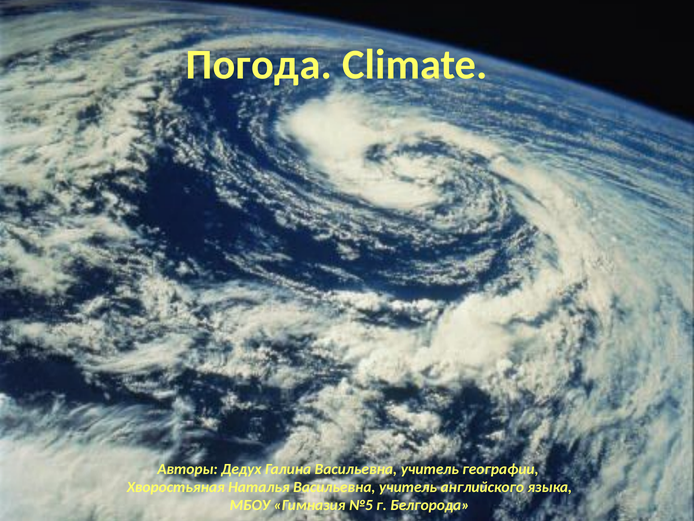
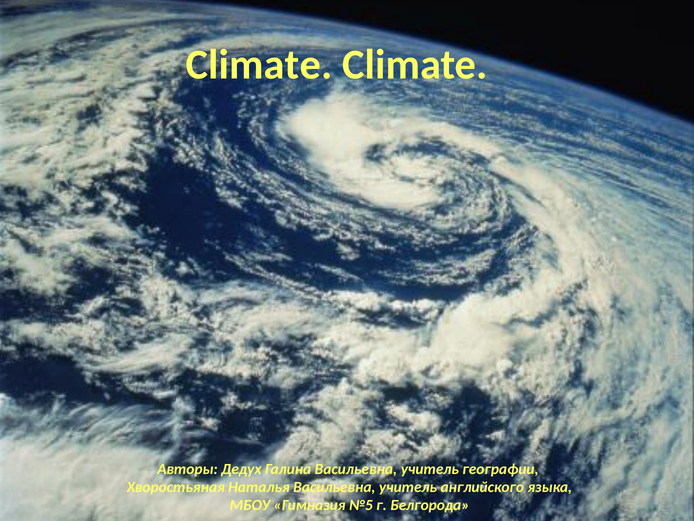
Погода at (259, 65): Погода -> Climate
